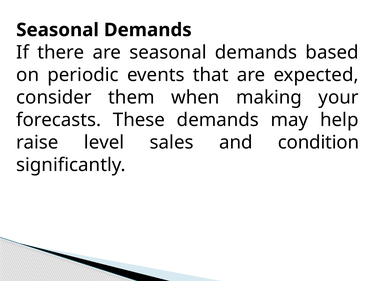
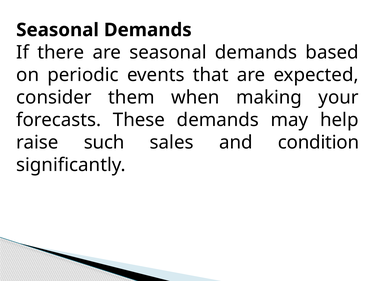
level: level -> such
